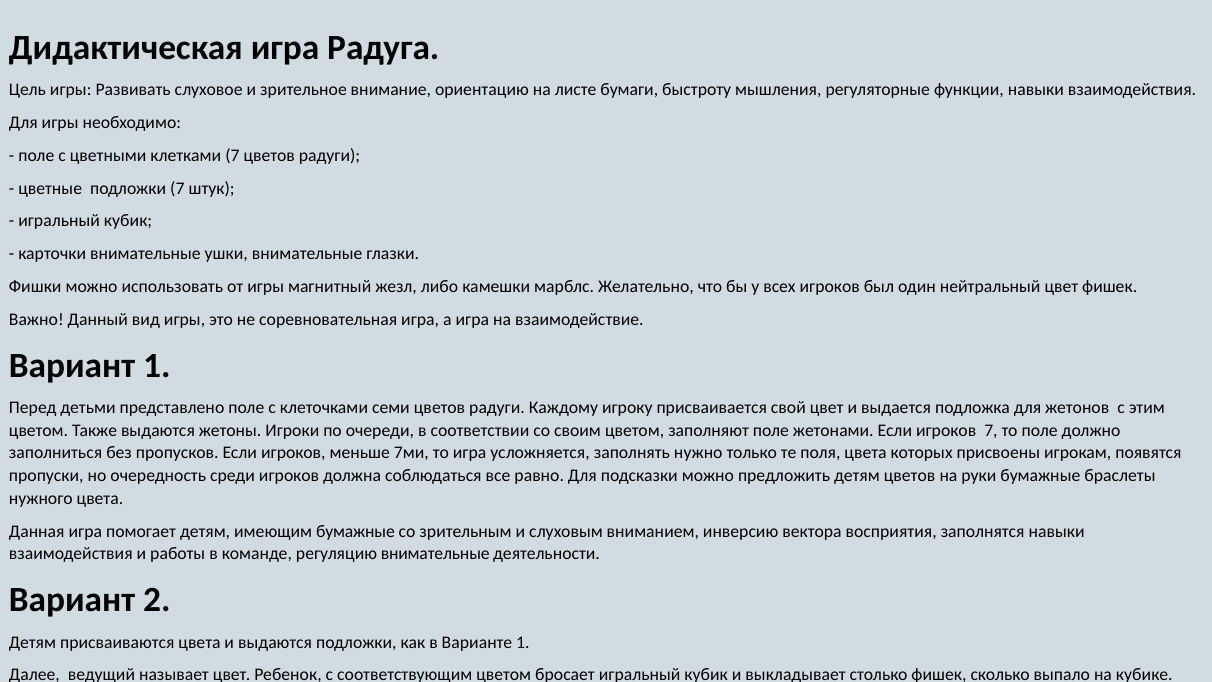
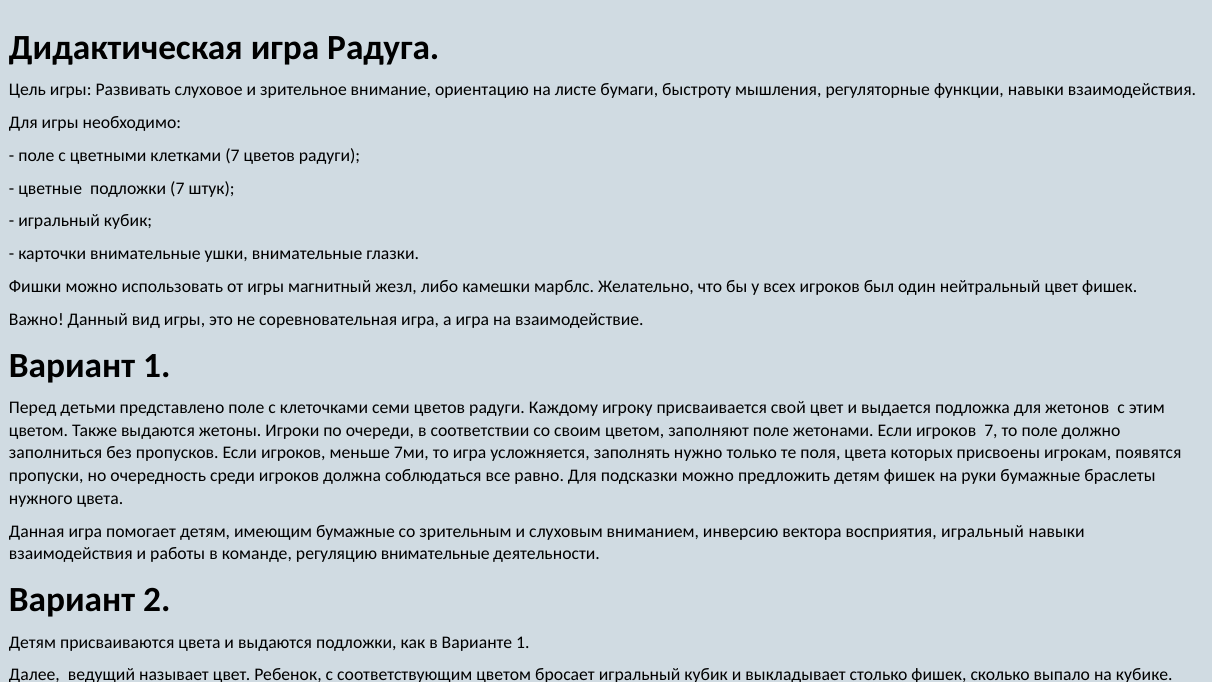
детям цветов: цветов -> фишек
восприятия заполнятся: заполнятся -> игральный
